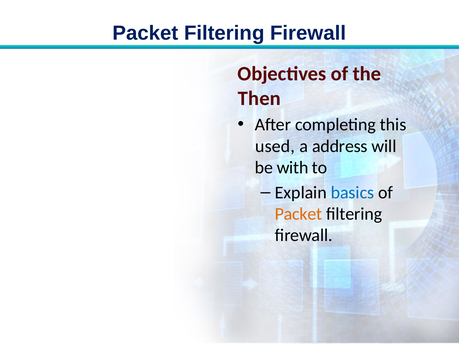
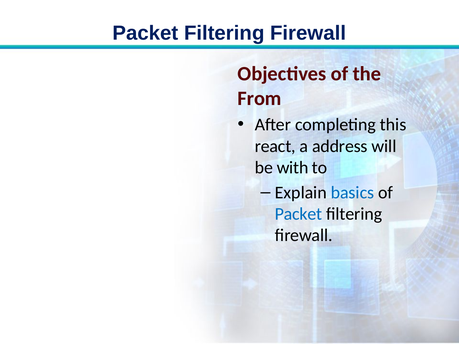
Then: Then -> From
used: used -> react
Packet at (299, 214) colour: orange -> blue
